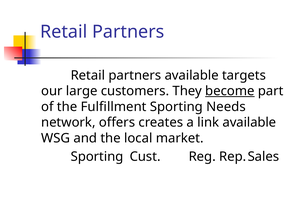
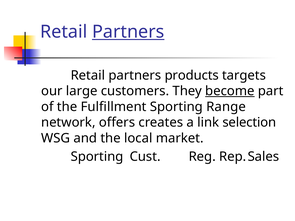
Partners at (128, 32) underline: none -> present
partners available: available -> products
Needs: Needs -> Range
link available: available -> selection
